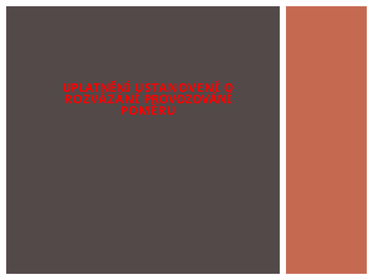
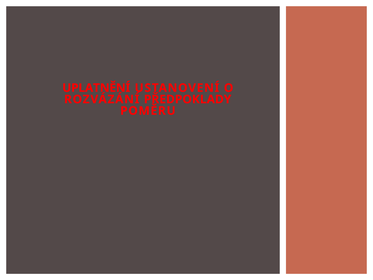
PROVOZOVÁNÍ: PROVOZOVÁNÍ -> PŘEDPOKLADY
